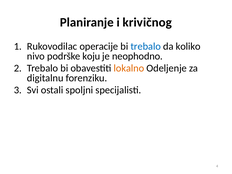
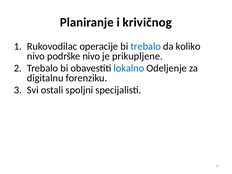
podrške koju: koju -> nivo
neophodno: neophodno -> prikupljene
lokalno colour: orange -> blue
